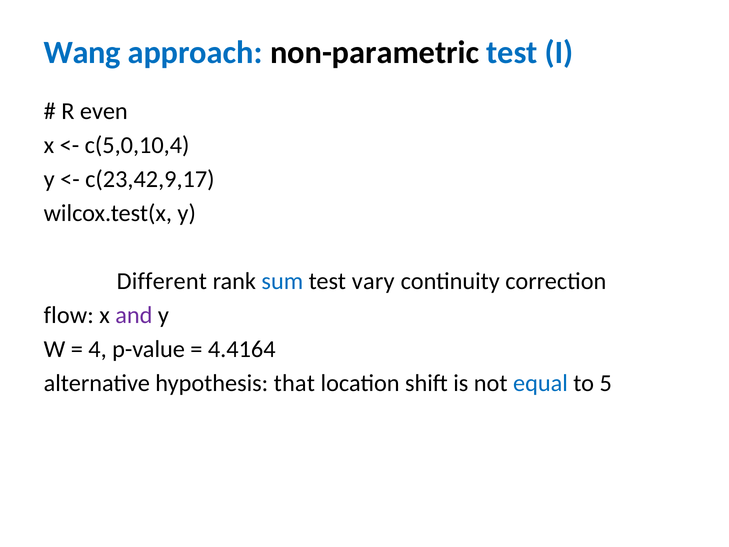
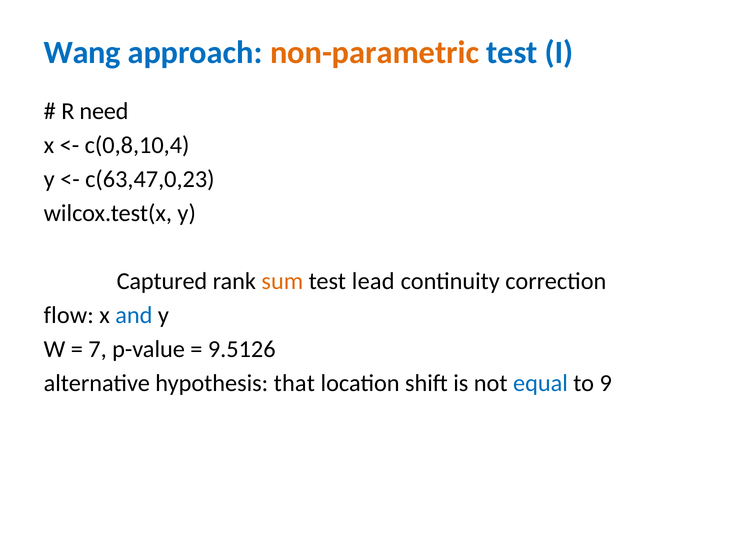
non-parametric colour: black -> orange
even: even -> need
c(5,0,10,4: c(5,0,10,4 -> c(0,8,10,4
c(23,42,9,17: c(23,42,9,17 -> c(63,47,0,23
Different: Different -> Captured
sum colour: blue -> orange
vary: vary -> lead
and colour: purple -> blue
4: 4 -> 7
4.4164: 4.4164 -> 9.5126
5: 5 -> 9
